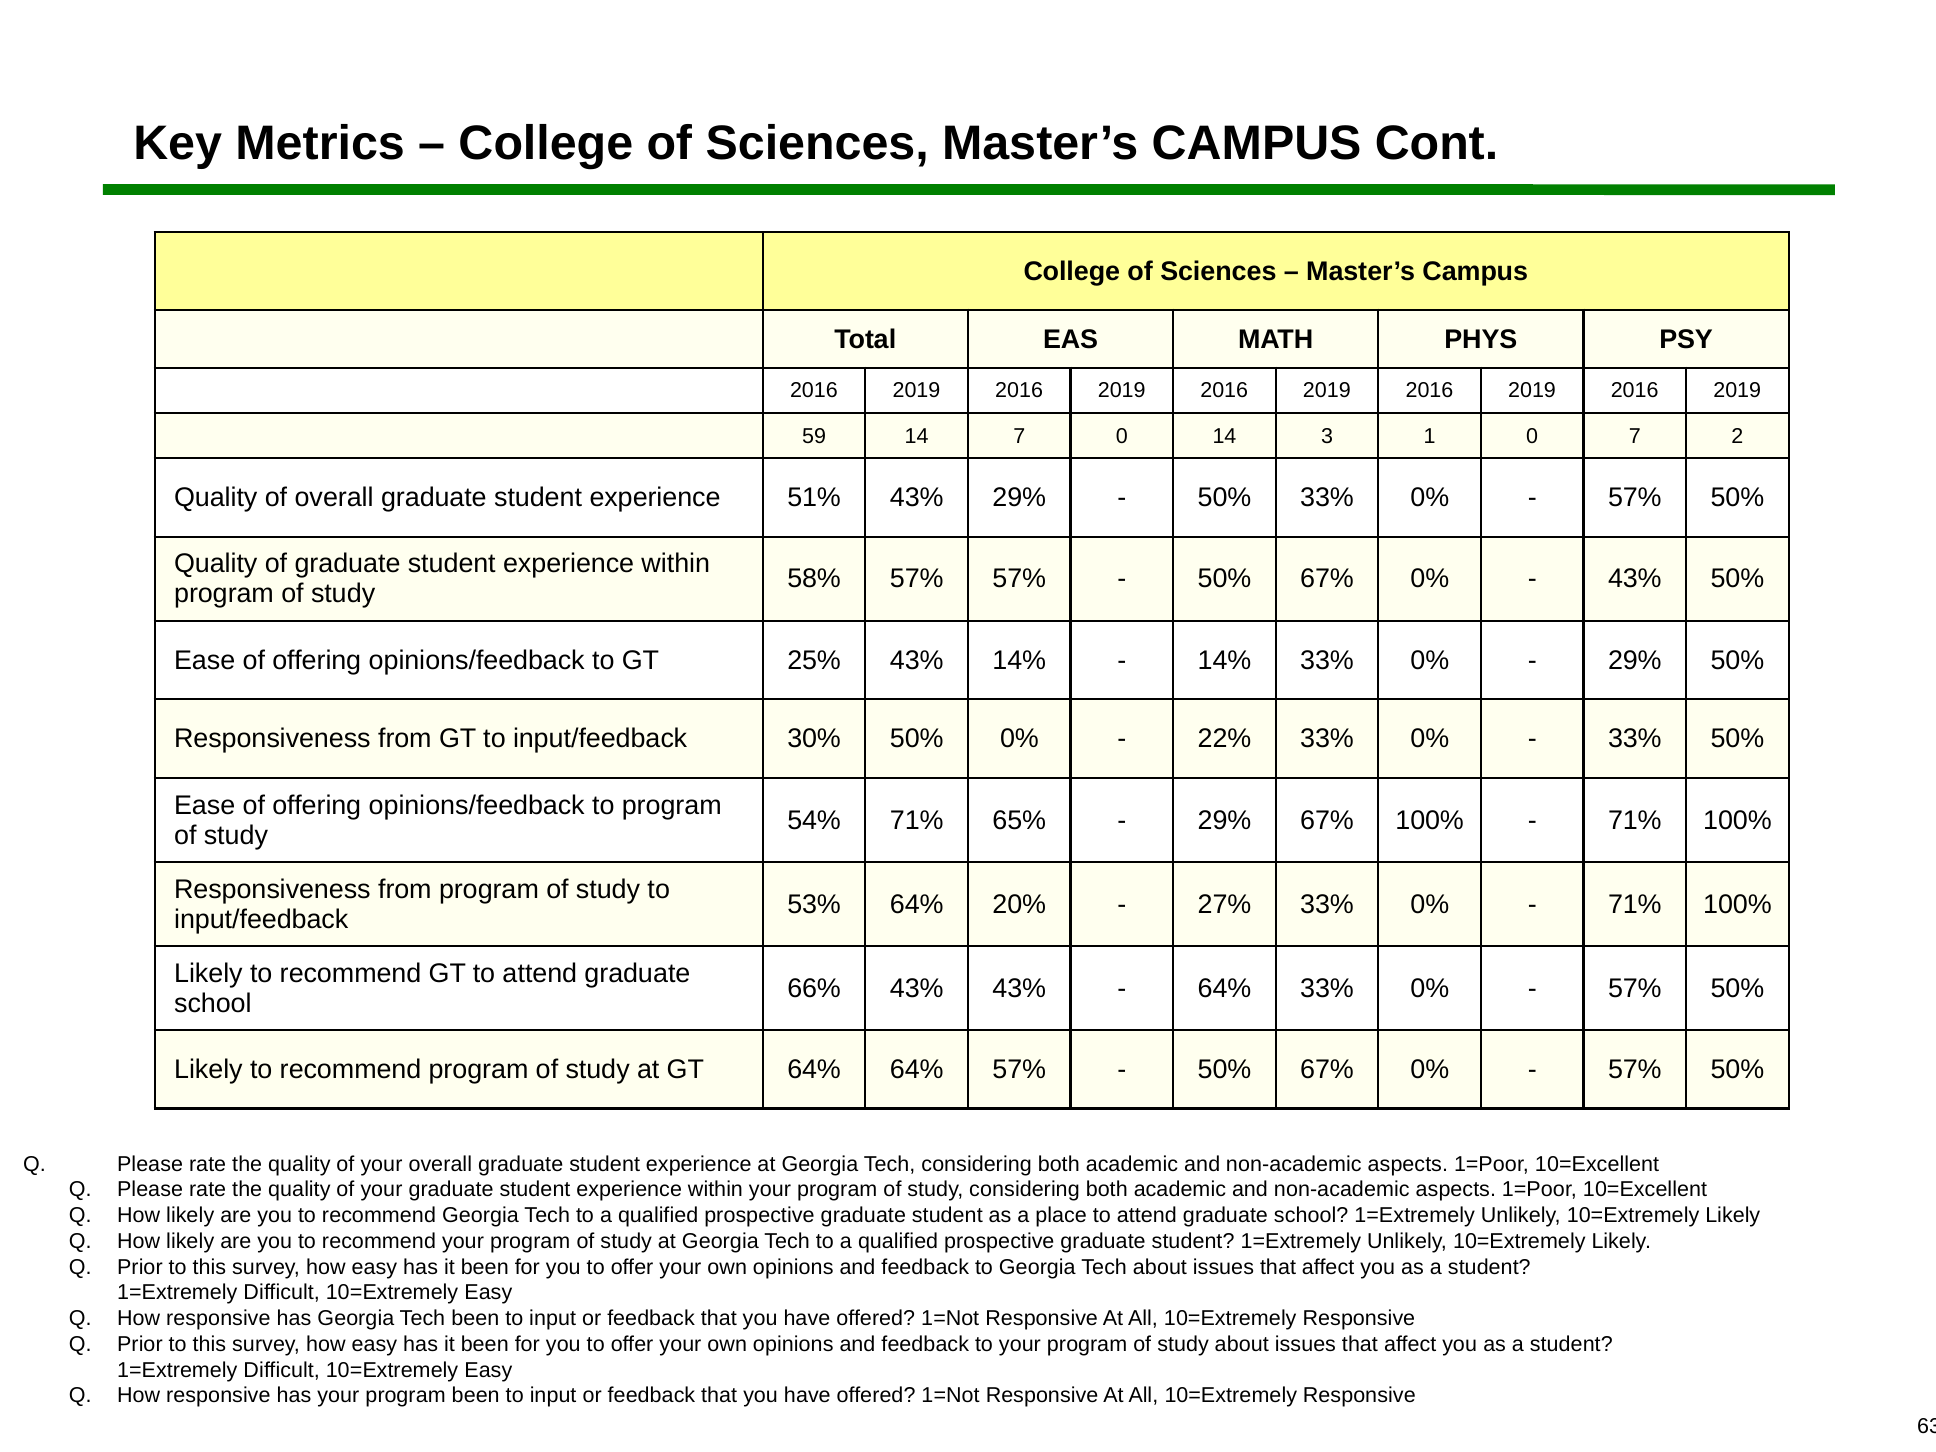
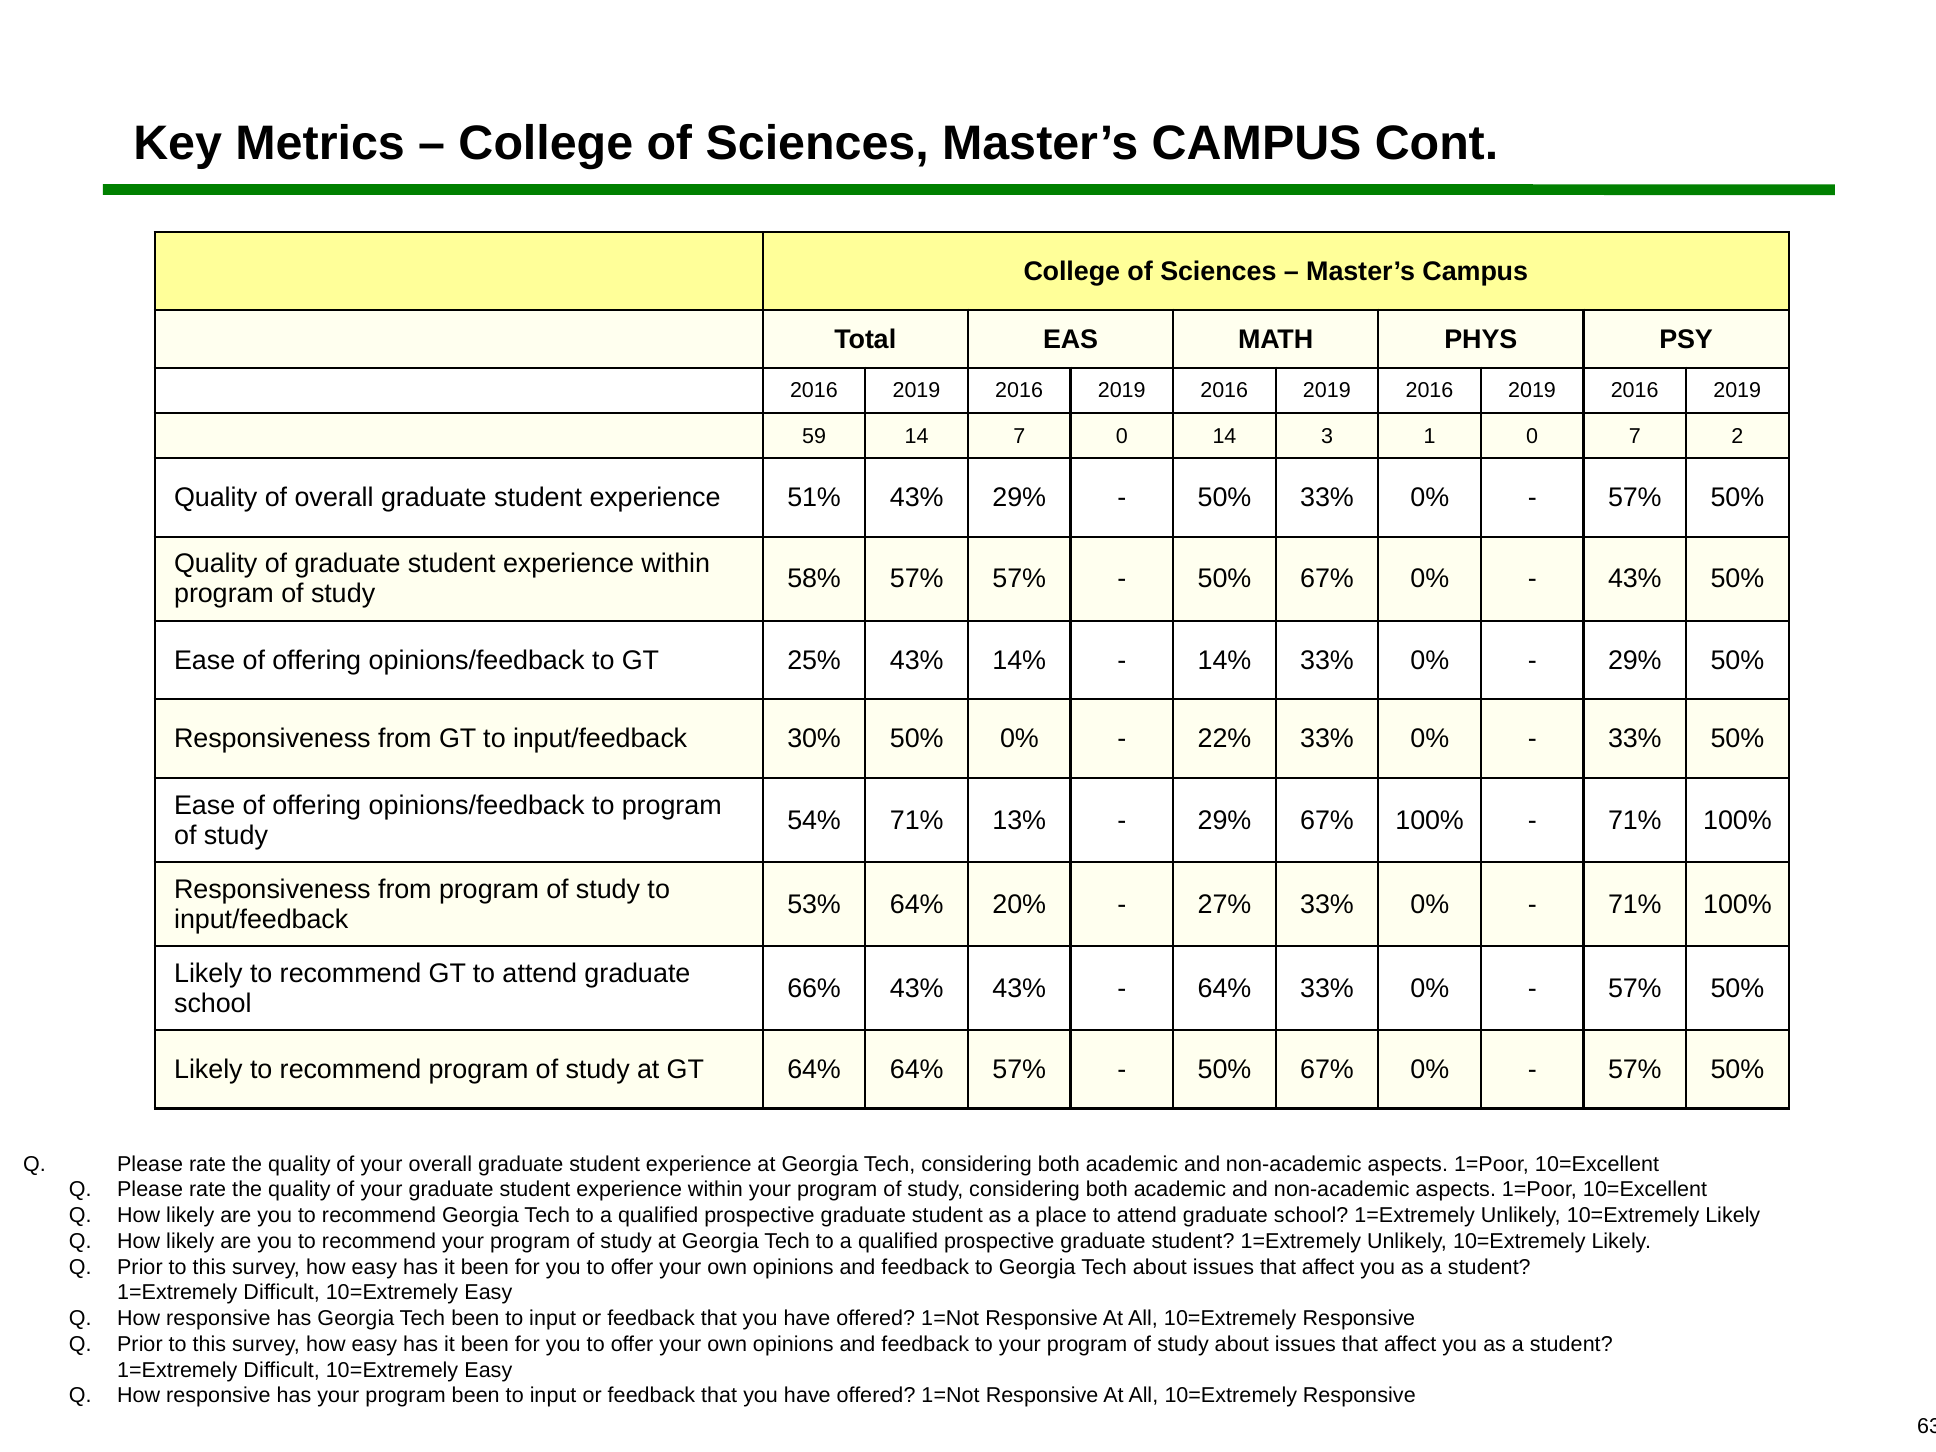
65%: 65% -> 13%
